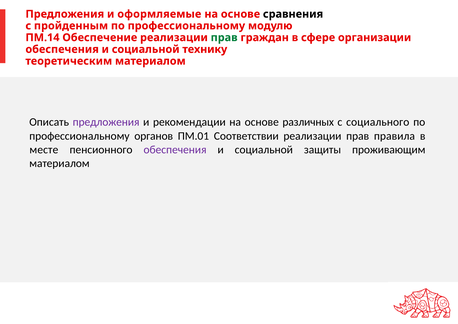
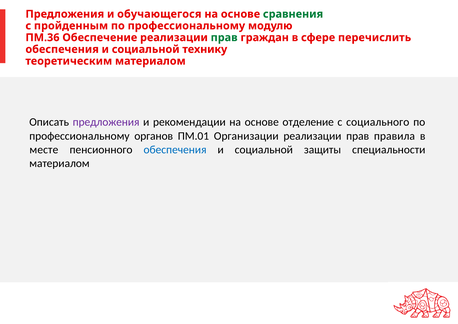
оформляемые: оформляемые -> обучающегося
сравнения colour: black -> green
ПМ.14: ПМ.14 -> ПМ.36
организации: организации -> перечислить
различных: различных -> отделение
Соответствии: Соответствии -> Организации
обеспечения at (175, 150) colour: purple -> blue
проживающим: проживающим -> специальности
